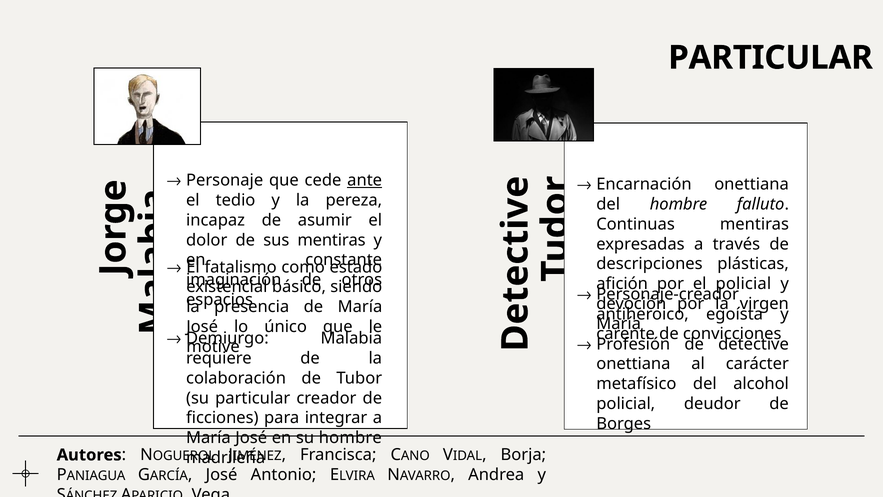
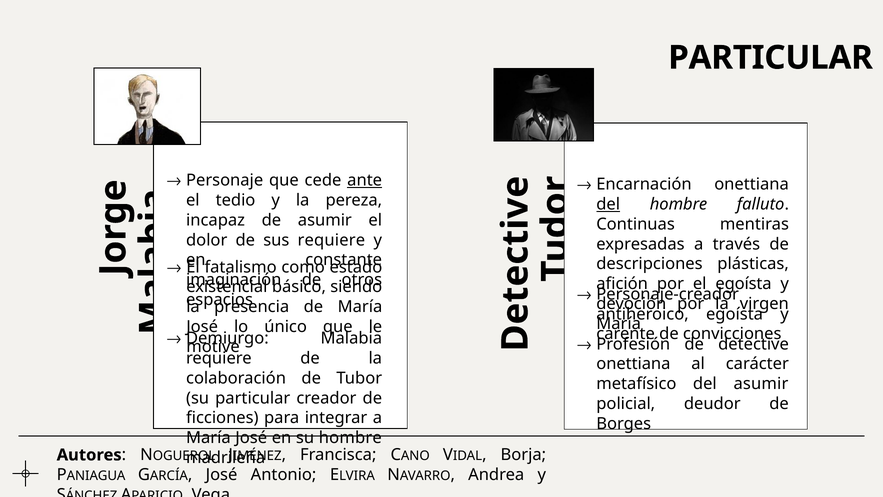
del at (608, 204) underline: none -> present
sus mentiras: mentiras -> requiere
policial at (743, 284): policial -> egoísta
del alcohol: alcohol -> asumir
